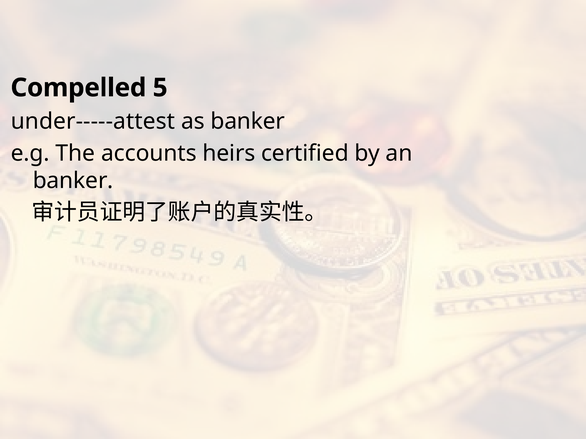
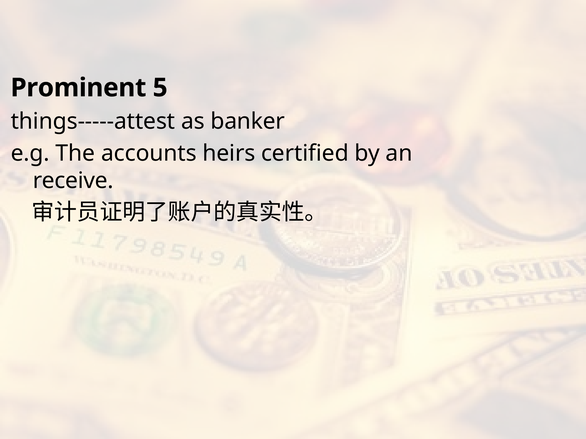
Compelled: Compelled -> Prominent
under-----attest: under-----attest -> things-----attest
banker at (73, 181): banker -> receive
